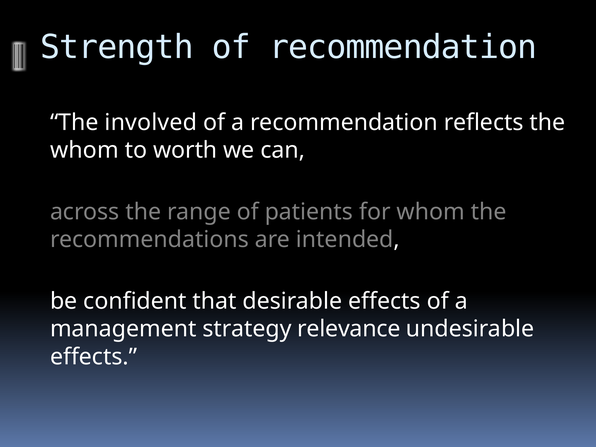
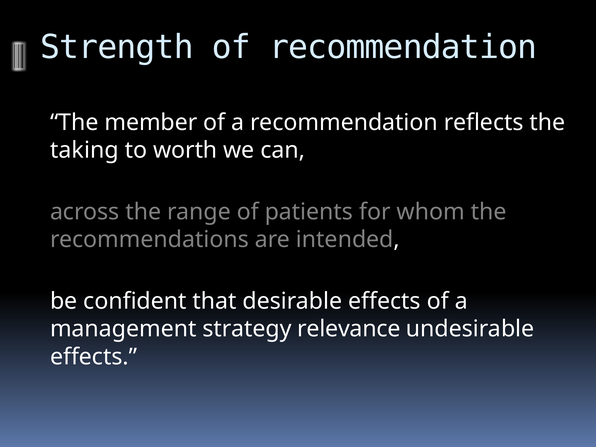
involved: involved -> member
whom at (84, 150): whom -> taking
